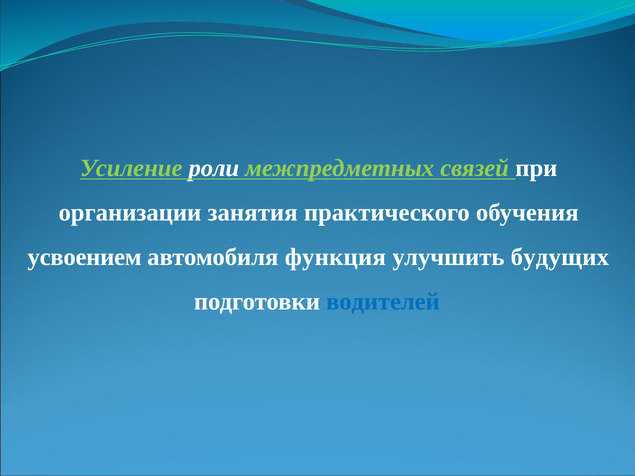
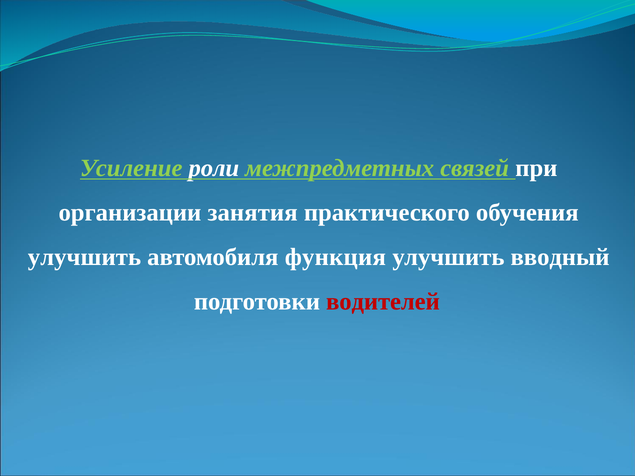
усвоением at (85, 257): усвоением -> улучшить
будущих: будущих -> вводный
водителей colour: blue -> red
